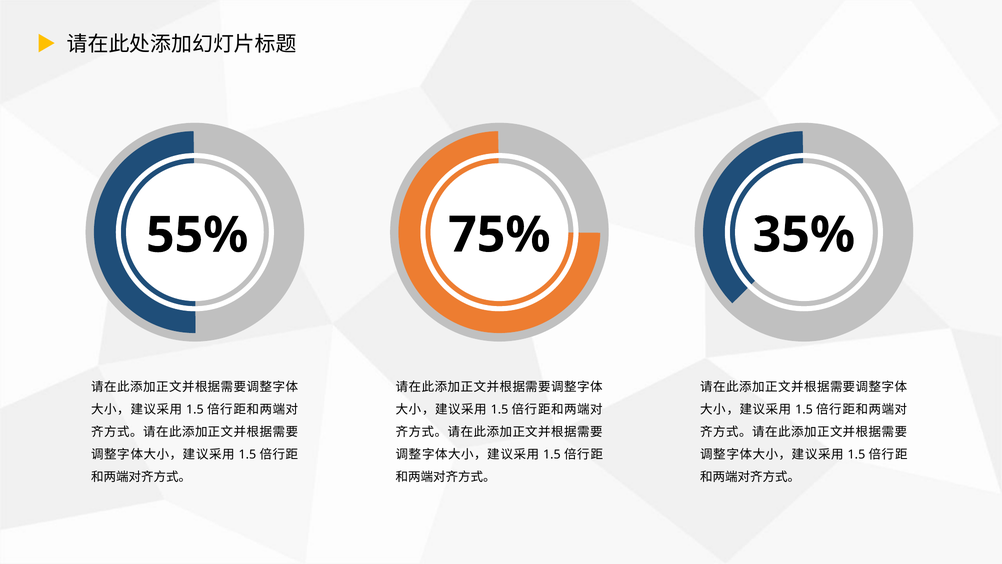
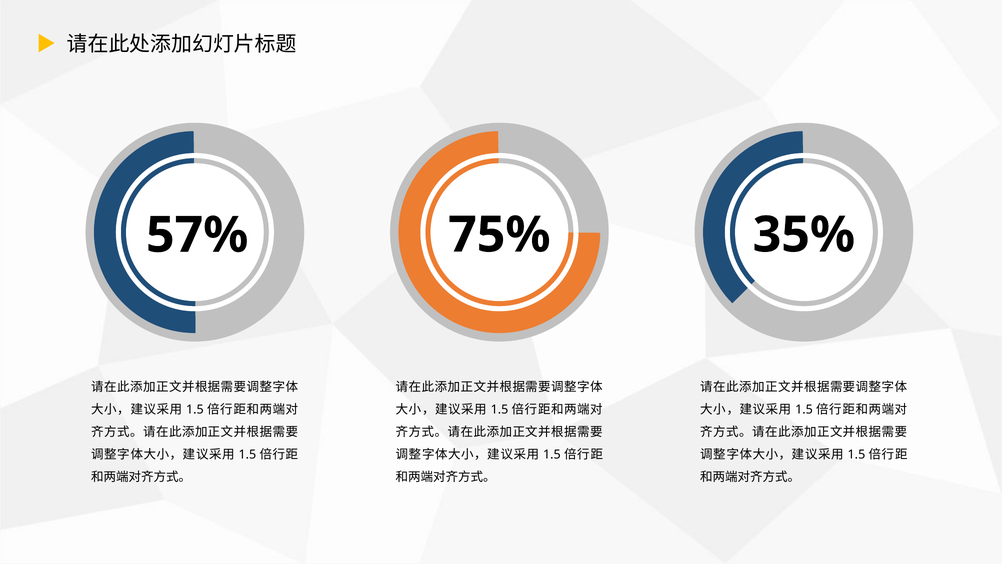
55%: 55% -> 57%
